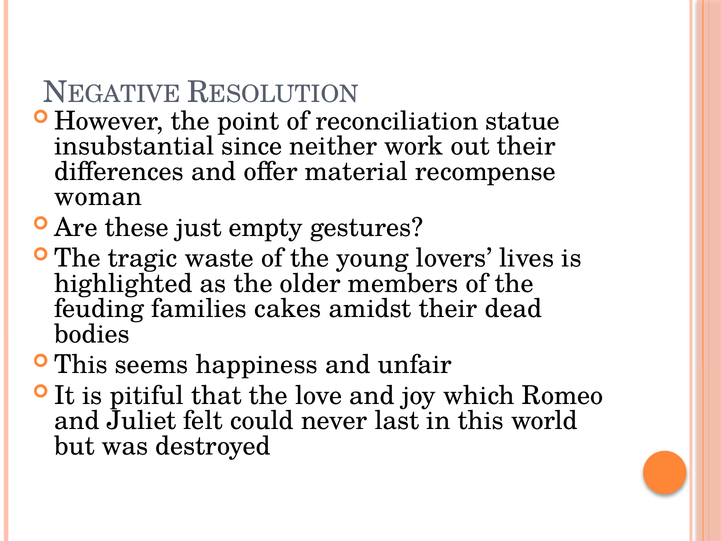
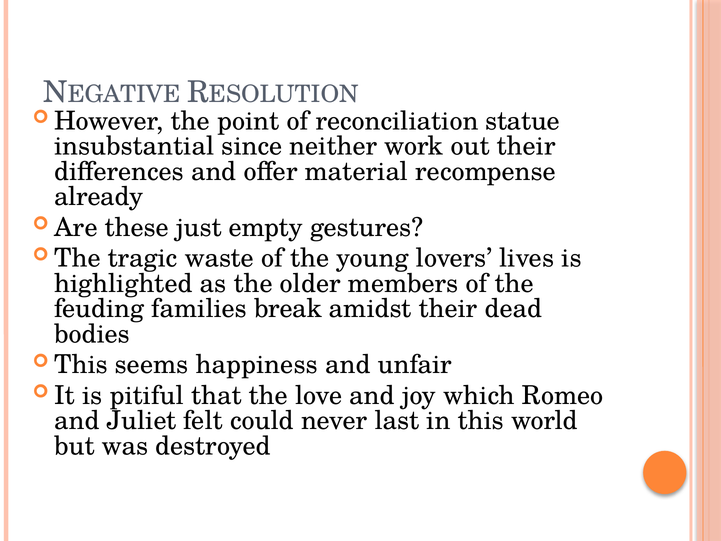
woman: woman -> already
cakes: cakes -> break
